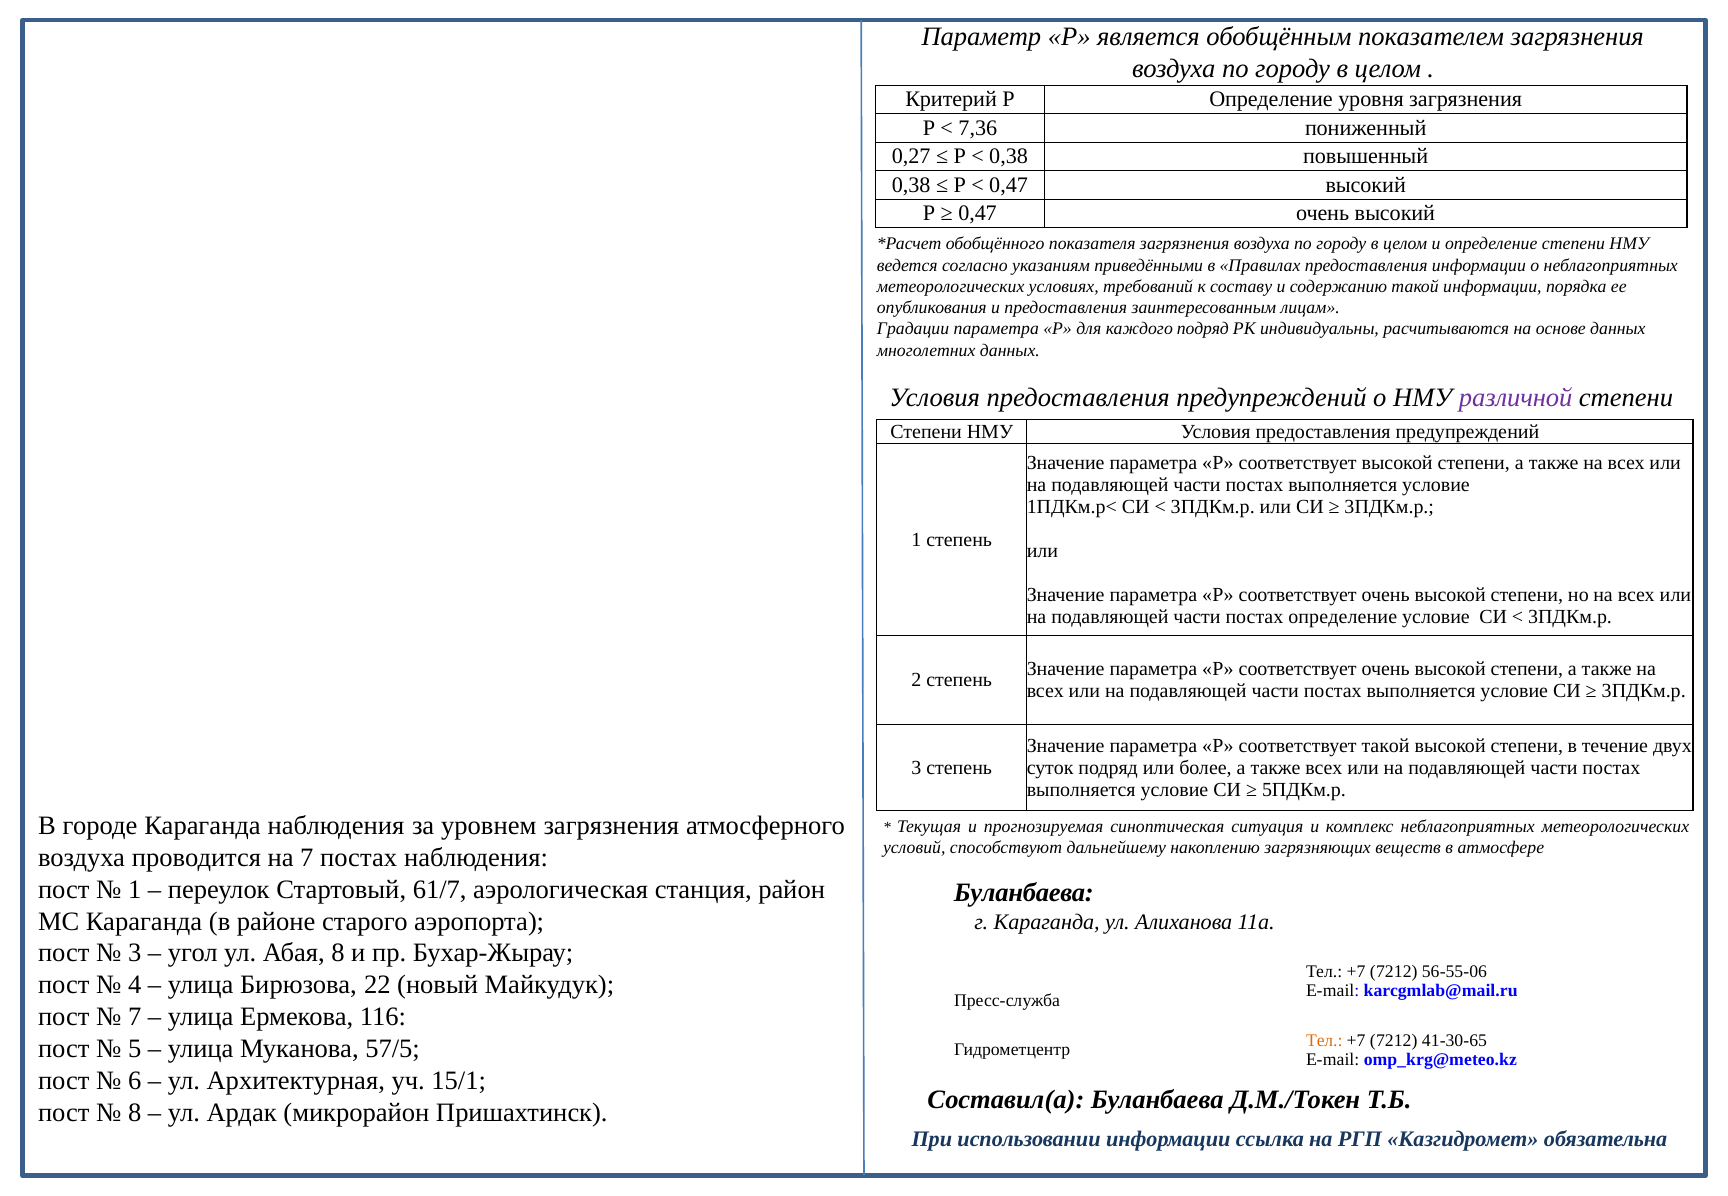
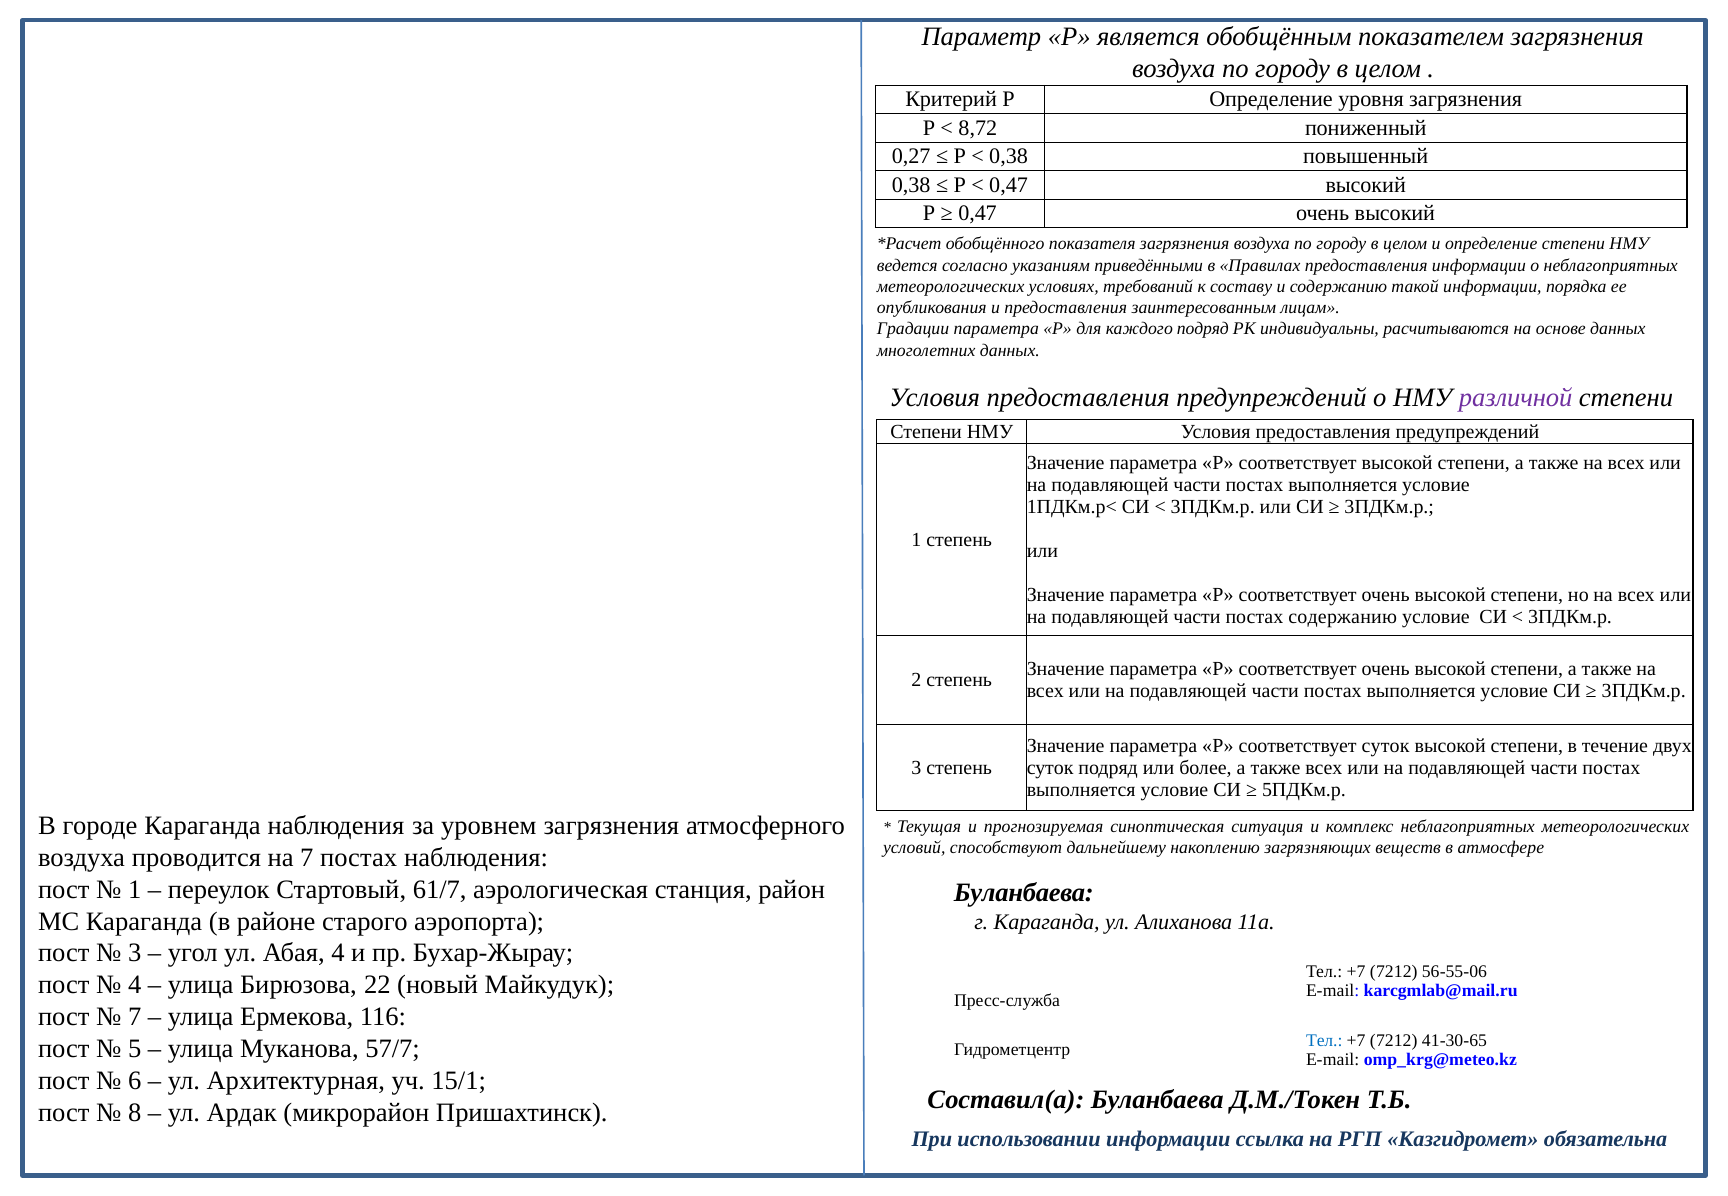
7,36: 7,36 -> 8,72
постах определение: определение -> содержанию
соответствует такой: такой -> суток
Абая 8: 8 -> 4
Тел at (1324, 1040) colour: orange -> blue
57/5: 57/5 -> 57/7
